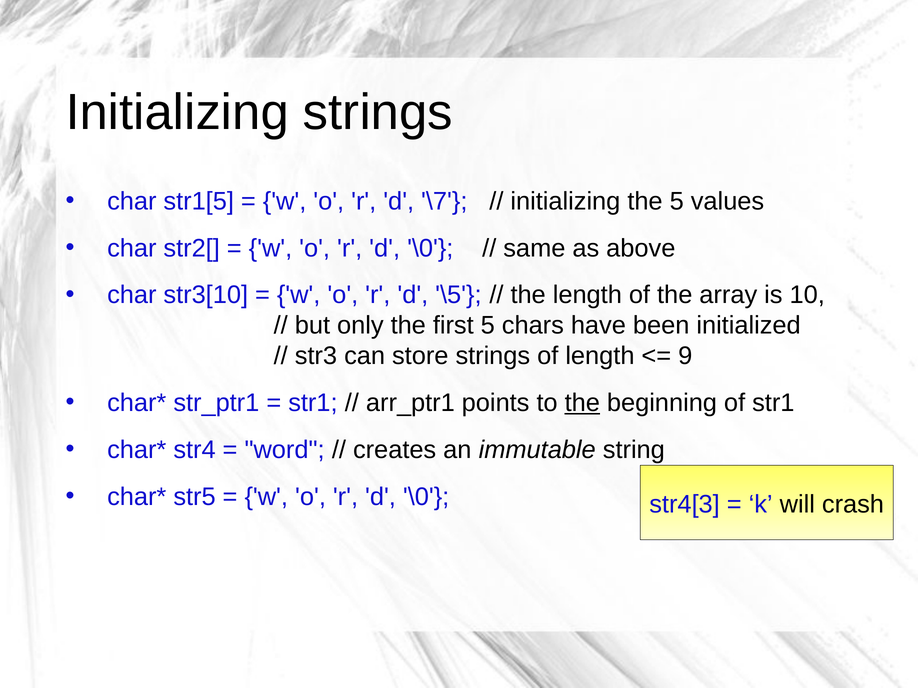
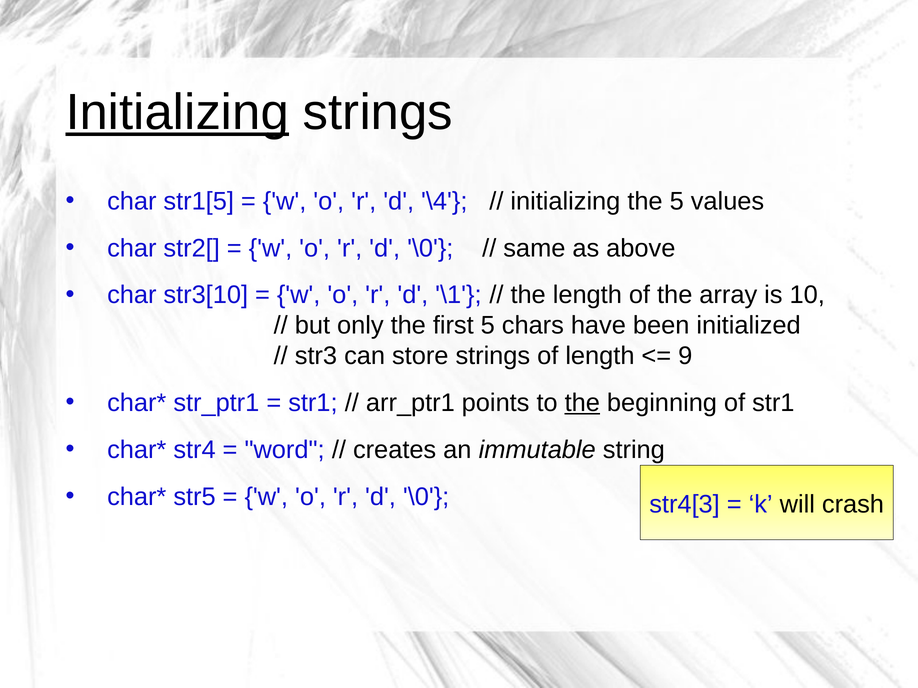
Initializing at (177, 112) underline: none -> present
\7: \7 -> \4
\5: \5 -> \1
